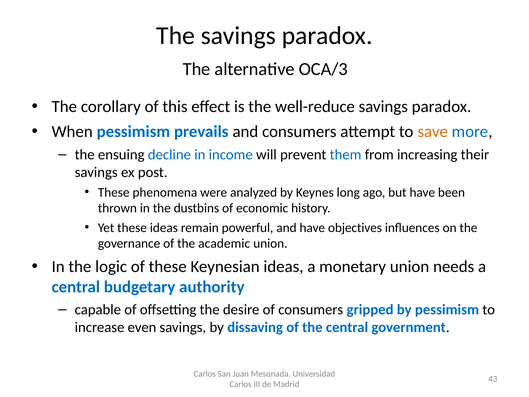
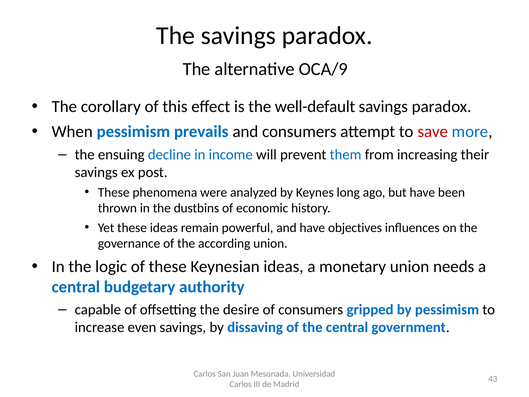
OCA/3: OCA/3 -> OCA/9
well-reduce: well-reduce -> well-default
save colour: orange -> red
academic: academic -> according
